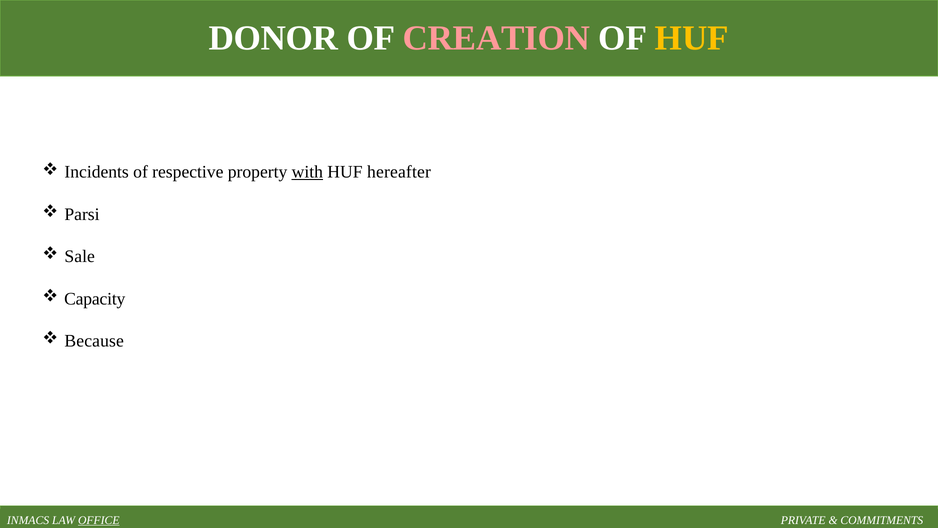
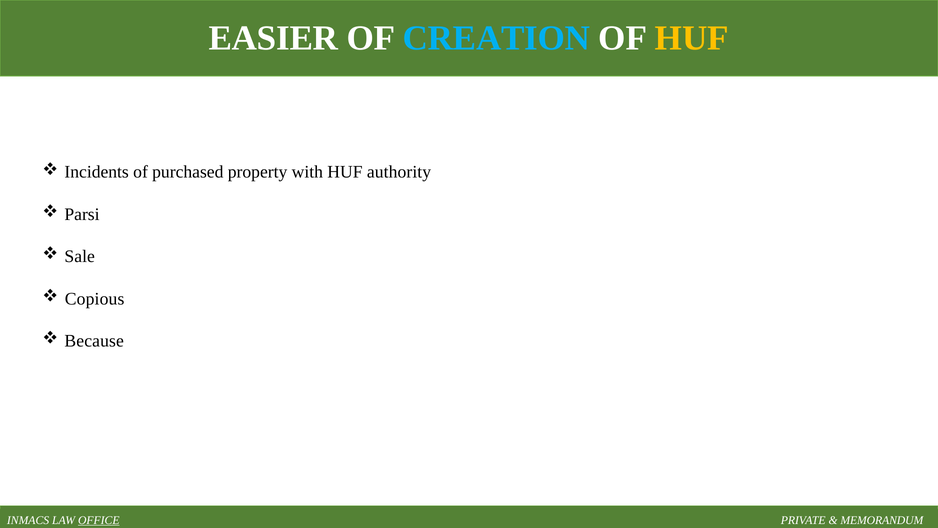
DONOR: DONOR -> EASIER
CREATION colour: pink -> light blue
respective: respective -> purchased
with underline: present -> none
hereafter: hereafter -> authority
Capacity: Capacity -> Copious
COMMITMENTS: COMMITMENTS -> MEMORANDUM
